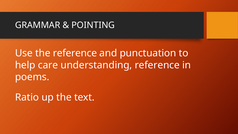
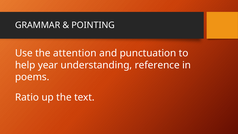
the reference: reference -> attention
care: care -> year
